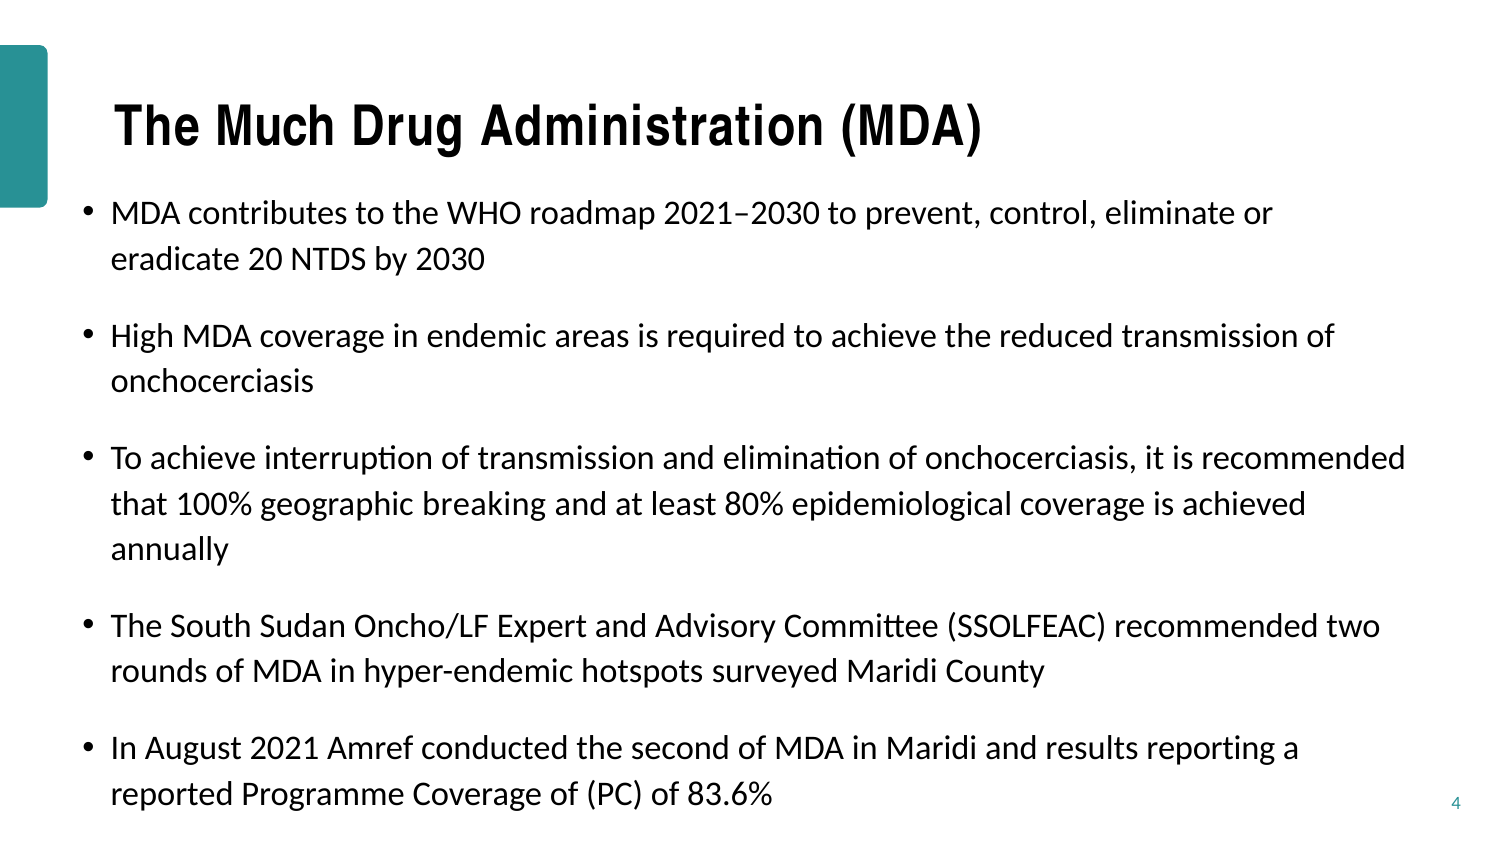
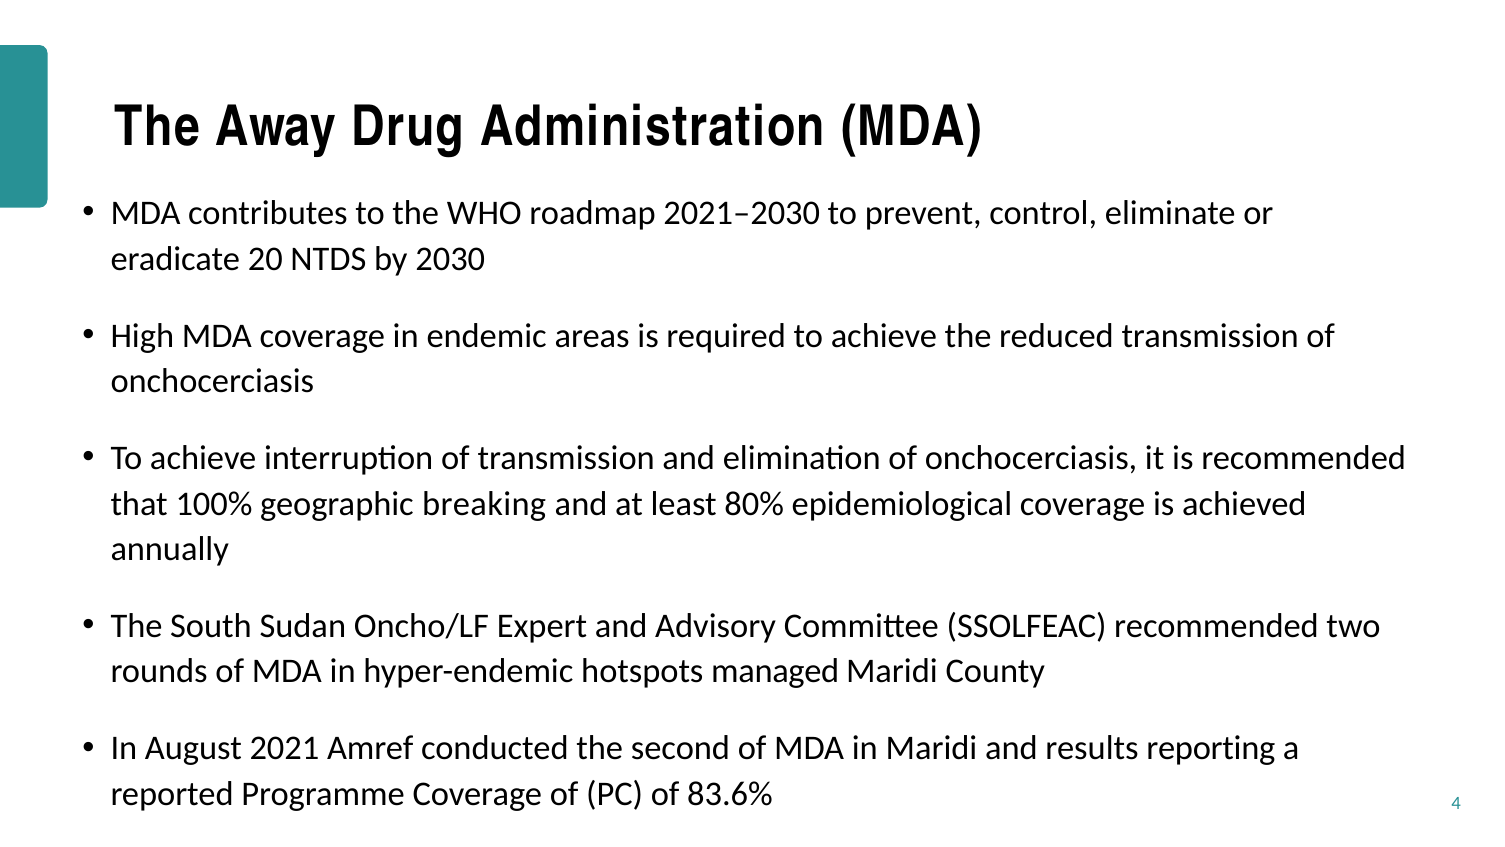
Much: Much -> Away
surveyed: surveyed -> managed
